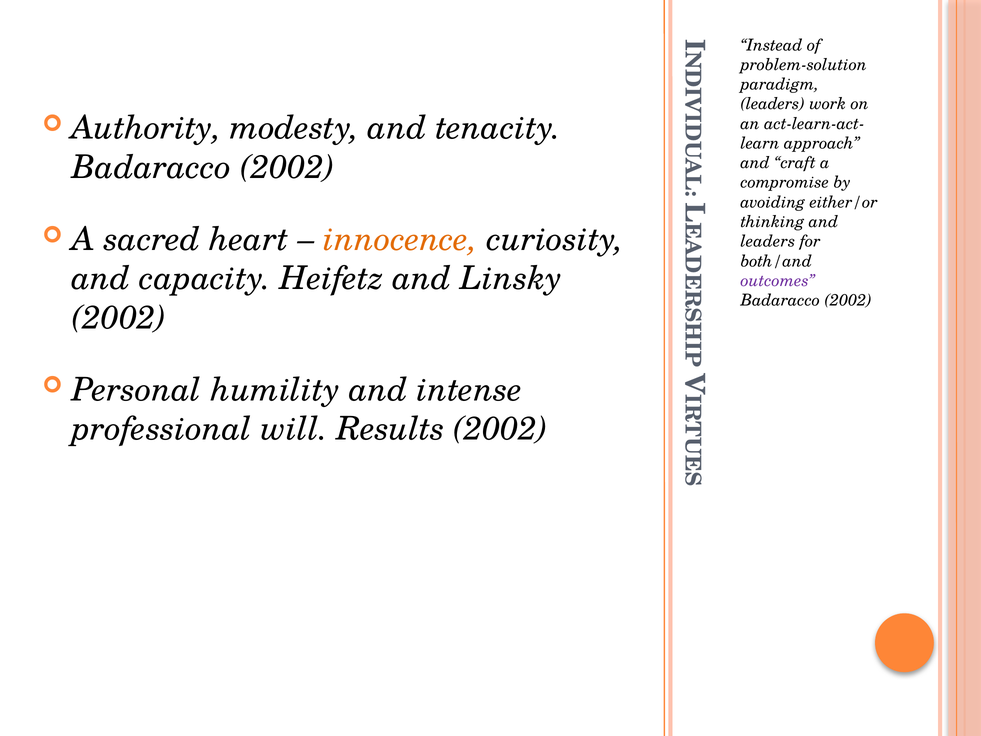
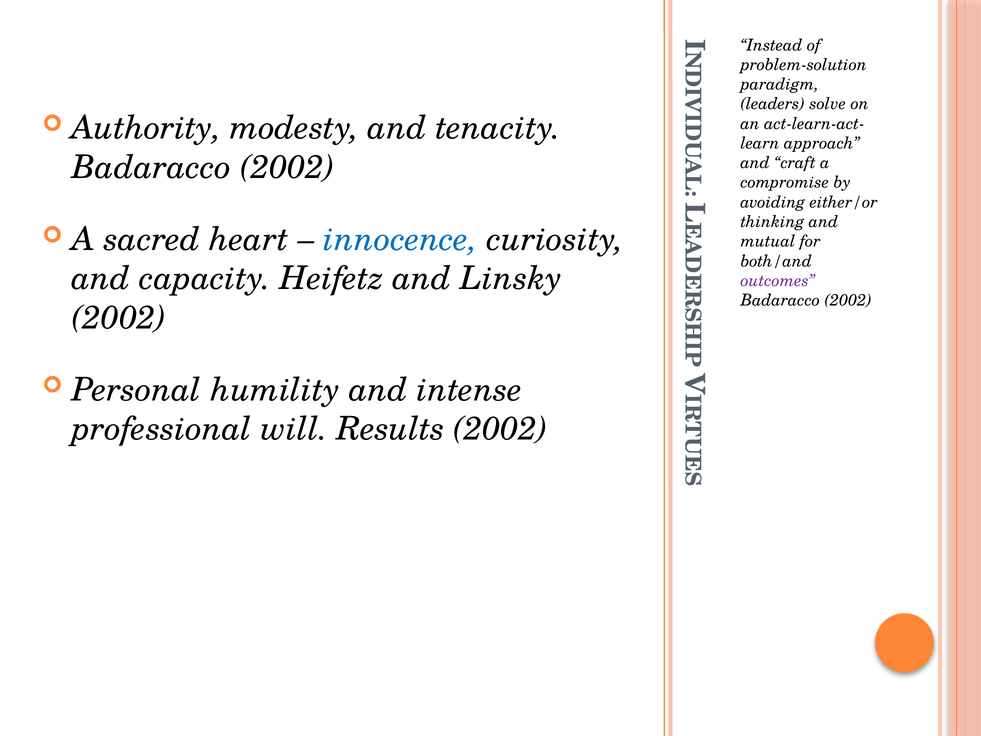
work: work -> solve
innocence colour: orange -> blue
leaders at (768, 241): leaders -> mutual
